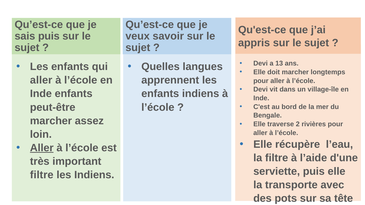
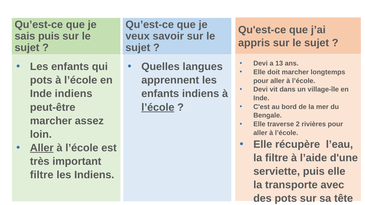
aller at (41, 80): aller -> pots
Inde enfants: enfants -> indiens
l’école at (158, 107) underline: none -> present
